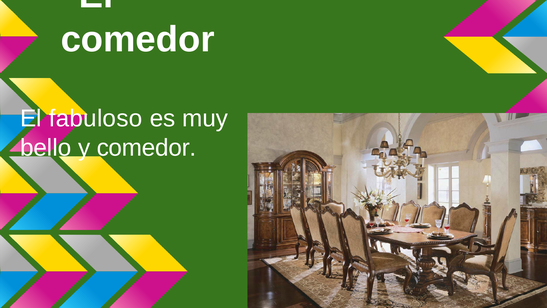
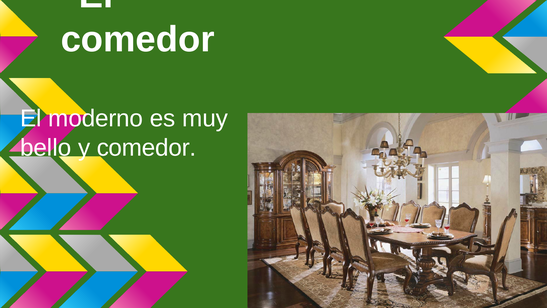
fabuloso: fabuloso -> moderno
